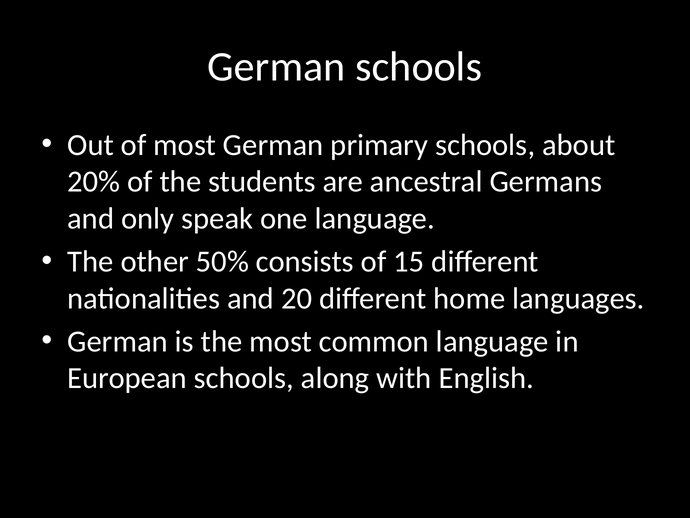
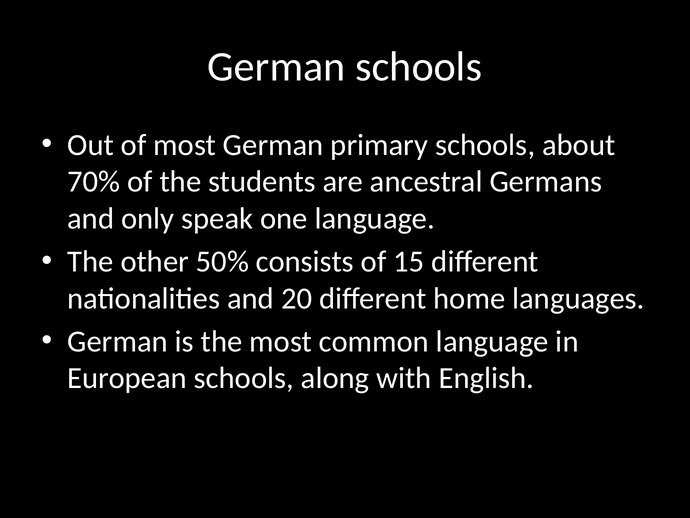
20%: 20% -> 70%
